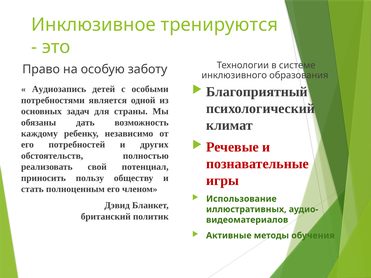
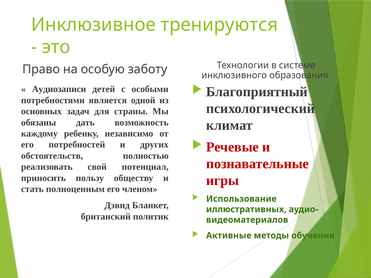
Аудиозапись: Аудиозапись -> Аудиозаписи
